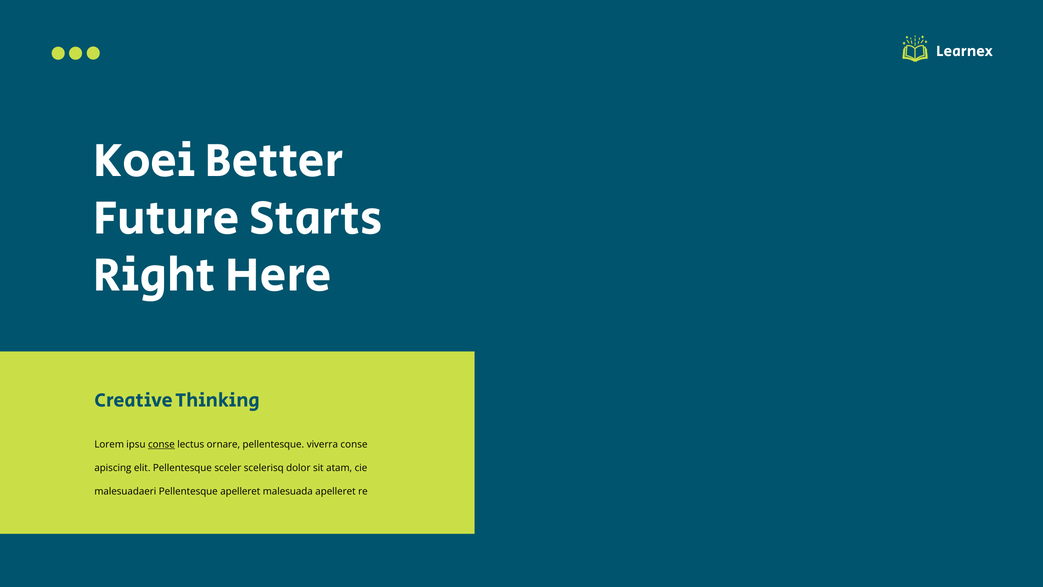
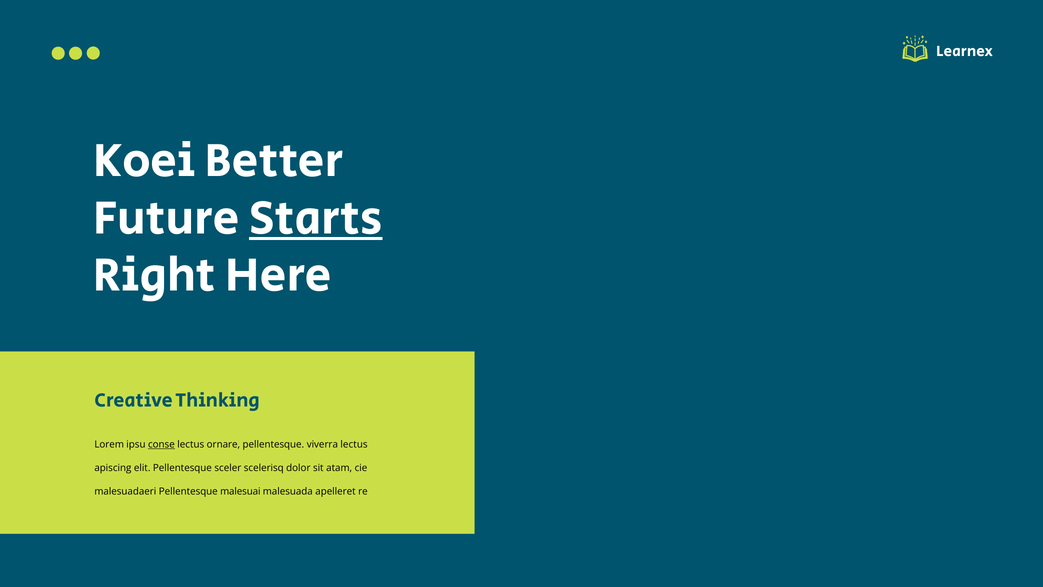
Starts underline: none -> present
viverra conse: conse -> lectus
Pellentesque apelleret: apelleret -> malesuai
